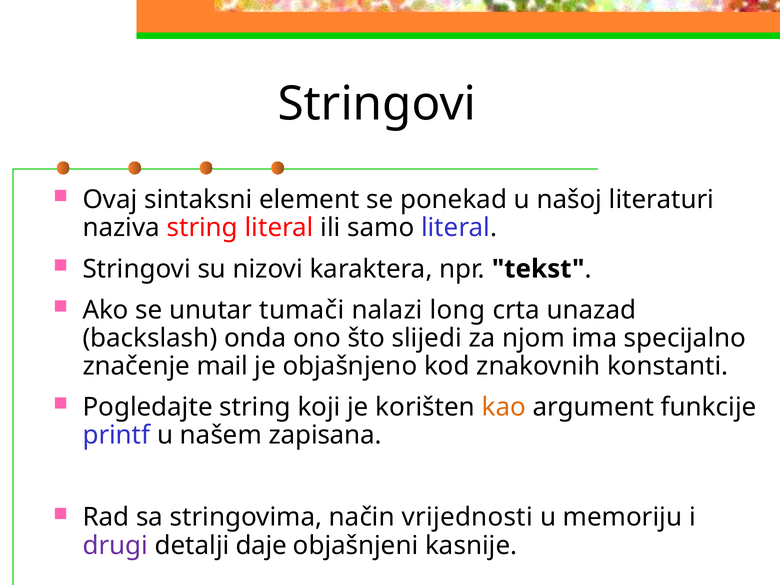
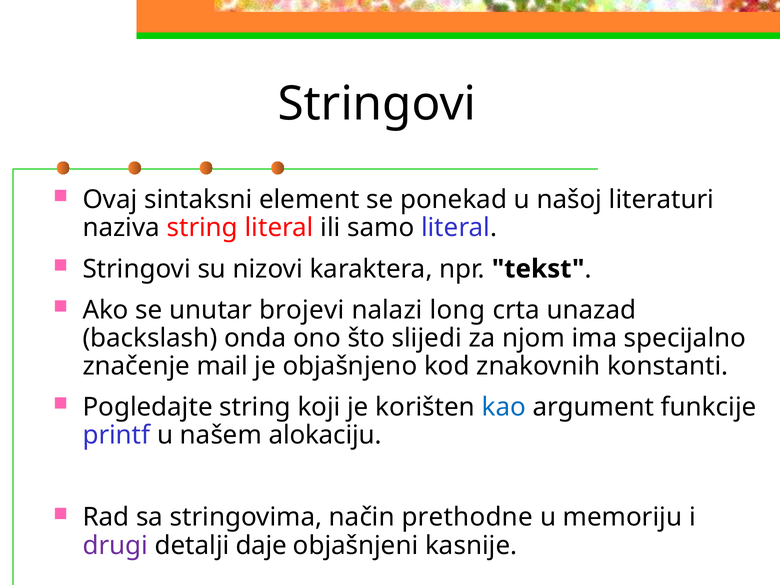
tumači: tumači -> brojevi
kao colour: orange -> blue
zapisana: zapisana -> alokaciju
vrijednosti: vrijednosti -> prethodne
